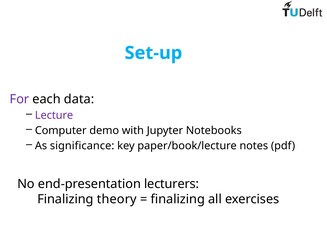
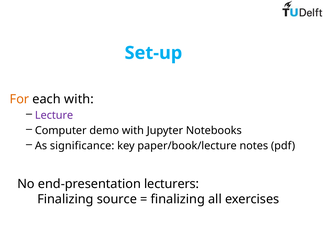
For colour: purple -> orange
each data: data -> with
theory: theory -> source
